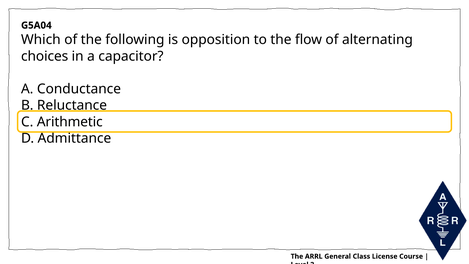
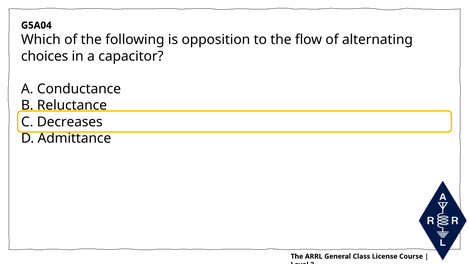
Arithmetic: Arithmetic -> Decreases
